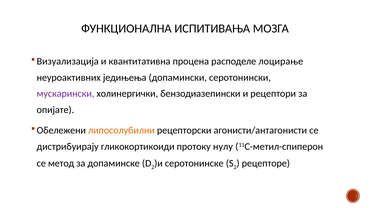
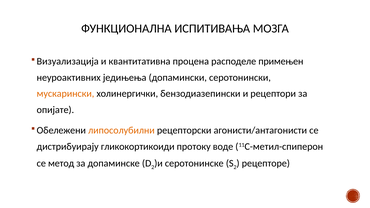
лоцирање: лоцирање -> примењен
мускарински colour: purple -> orange
нулу: нулу -> воде
